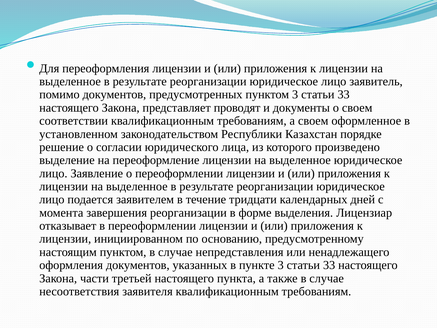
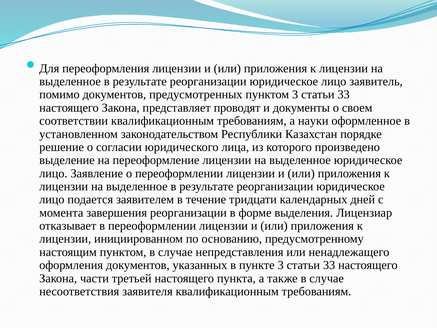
а своем: своем -> науки
